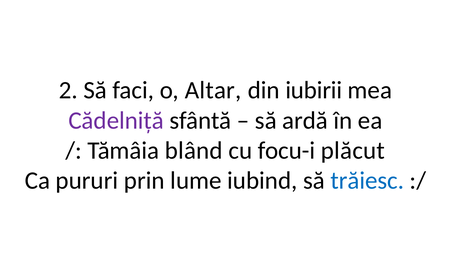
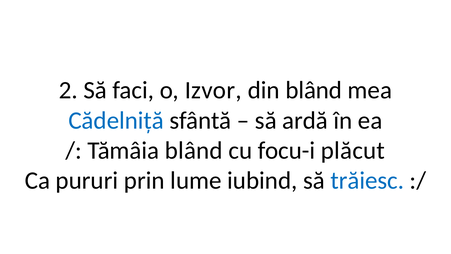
Altar: Altar -> Izvor
din iubirii: iubirii -> blând
Cădelniță colour: purple -> blue
